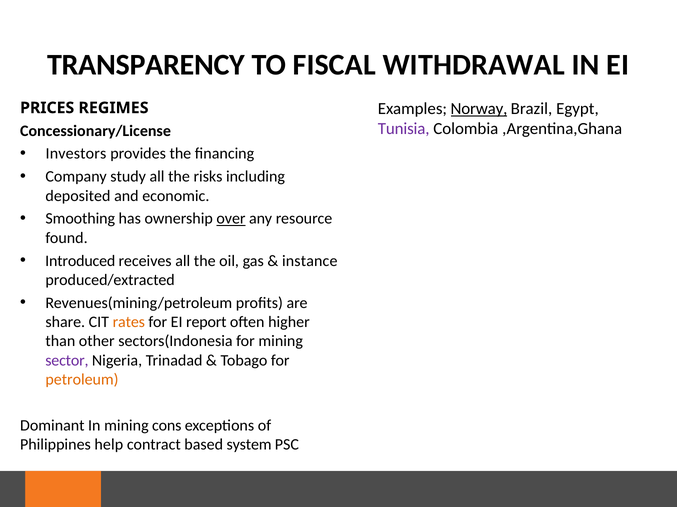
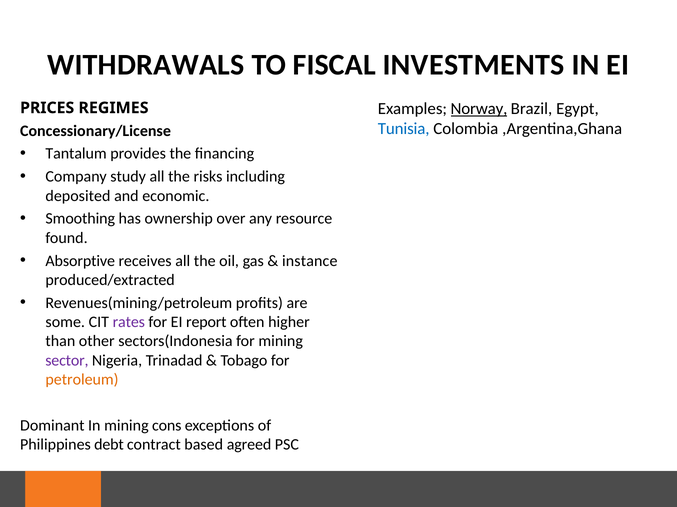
TRANSPARENCY: TRANSPARENCY -> WITHDRAWALS
WITHDRAWAL: WITHDRAWAL -> INVESTMENTS
Tunisia colour: purple -> blue
Investors: Investors -> Tantalum
over underline: present -> none
Introduced: Introduced -> Absorptive
share: share -> some
rates colour: orange -> purple
help: help -> debt
system: system -> agreed
